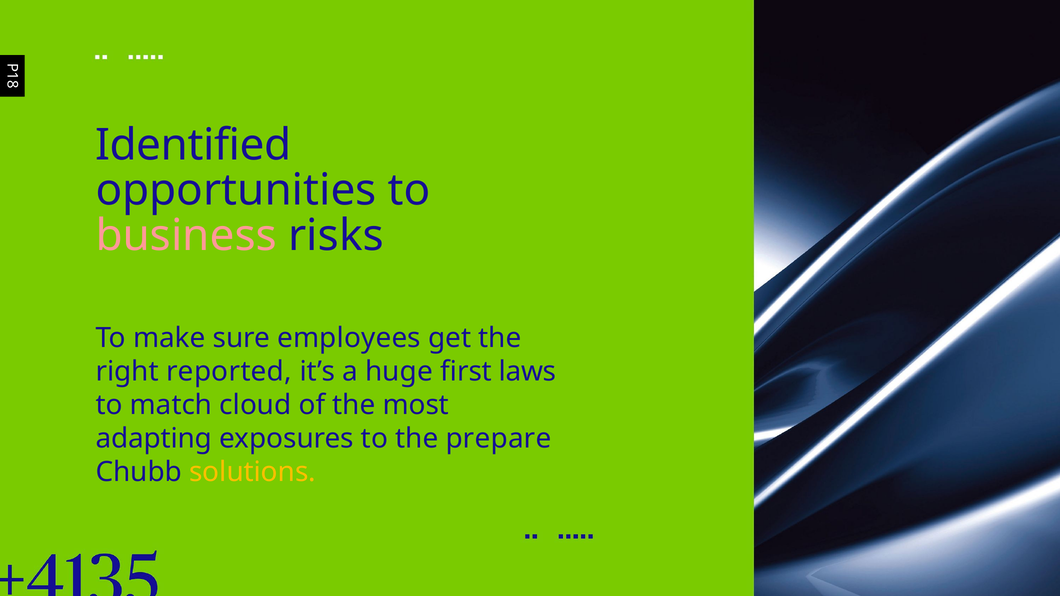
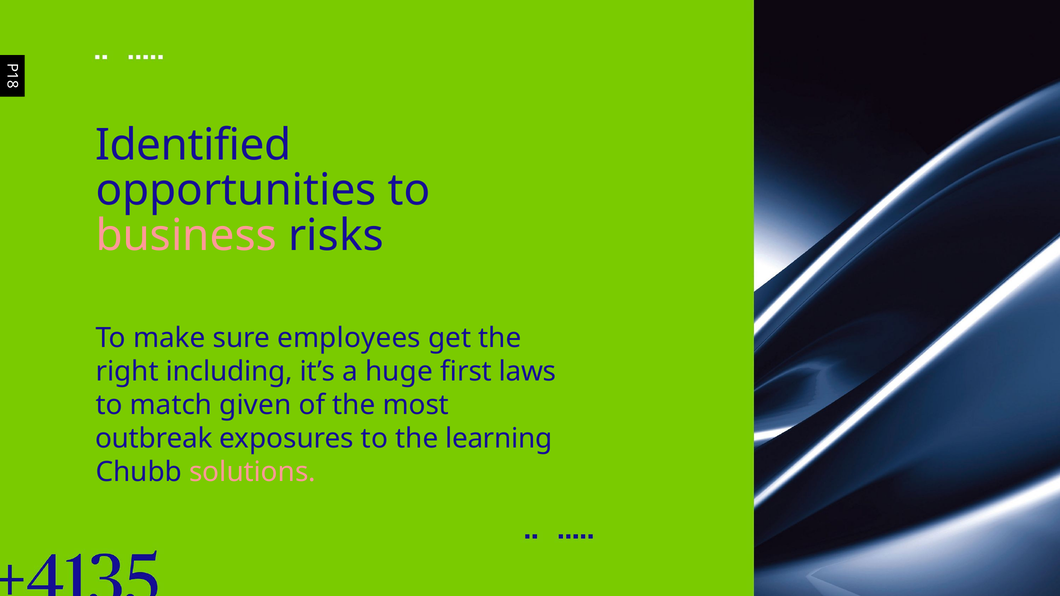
reported: reported -> including
cloud: cloud -> given
adapting: adapting -> outbreak
prepare: prepare -> learning
solutions colour: yellow -> pink
